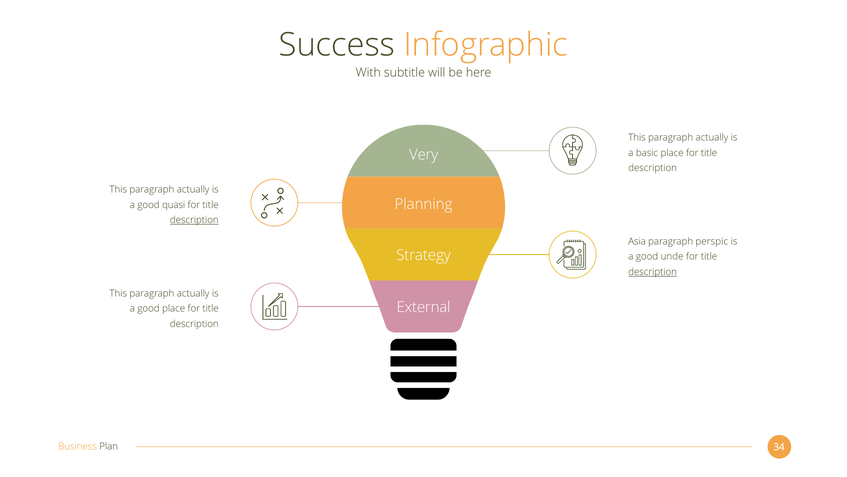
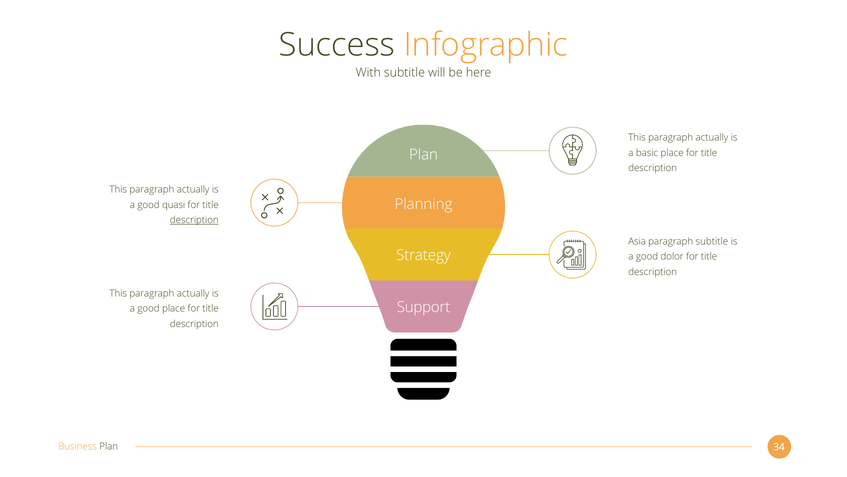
Very at (424, 155): Very -> Plan
paragraph perspic: perspic -> subtitle
unde: unde -> dolor
description at (653, 272) underline: present -> none
External: External -> Support
